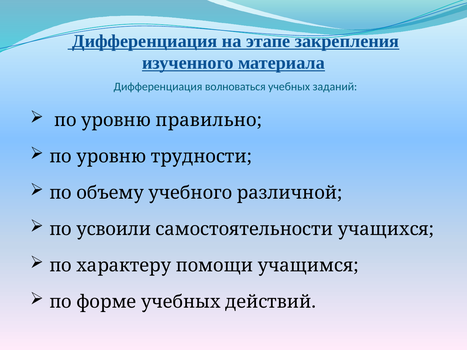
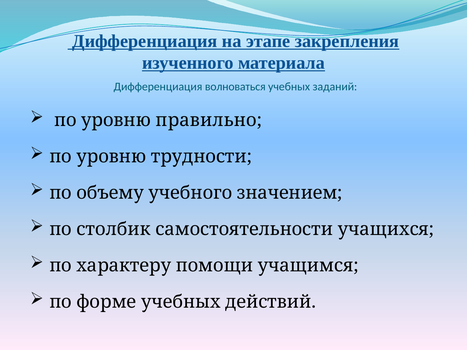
различной: различной -> значением
усвоили: усвоили -> столбик
